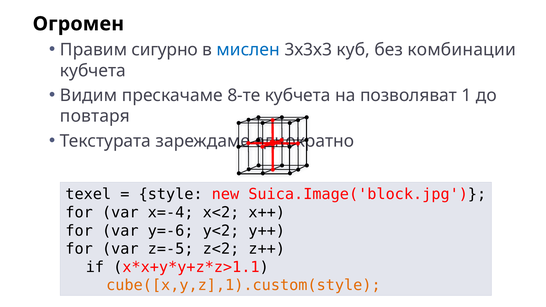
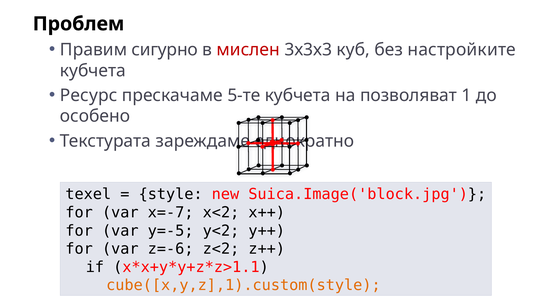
Огромен: Огромен -> Проблем
мислен colour: blue -> red
комбинации: комбинации -> настройките
Видим: Видим -> Ресурс
8-те: 8-те -> 5-те
повтаря: повтаря -> особено
x=-4: x=-4 -> x=-7
y=-6: y=-6 -> y=-5
z=-5: z=-5 -> z=-6
